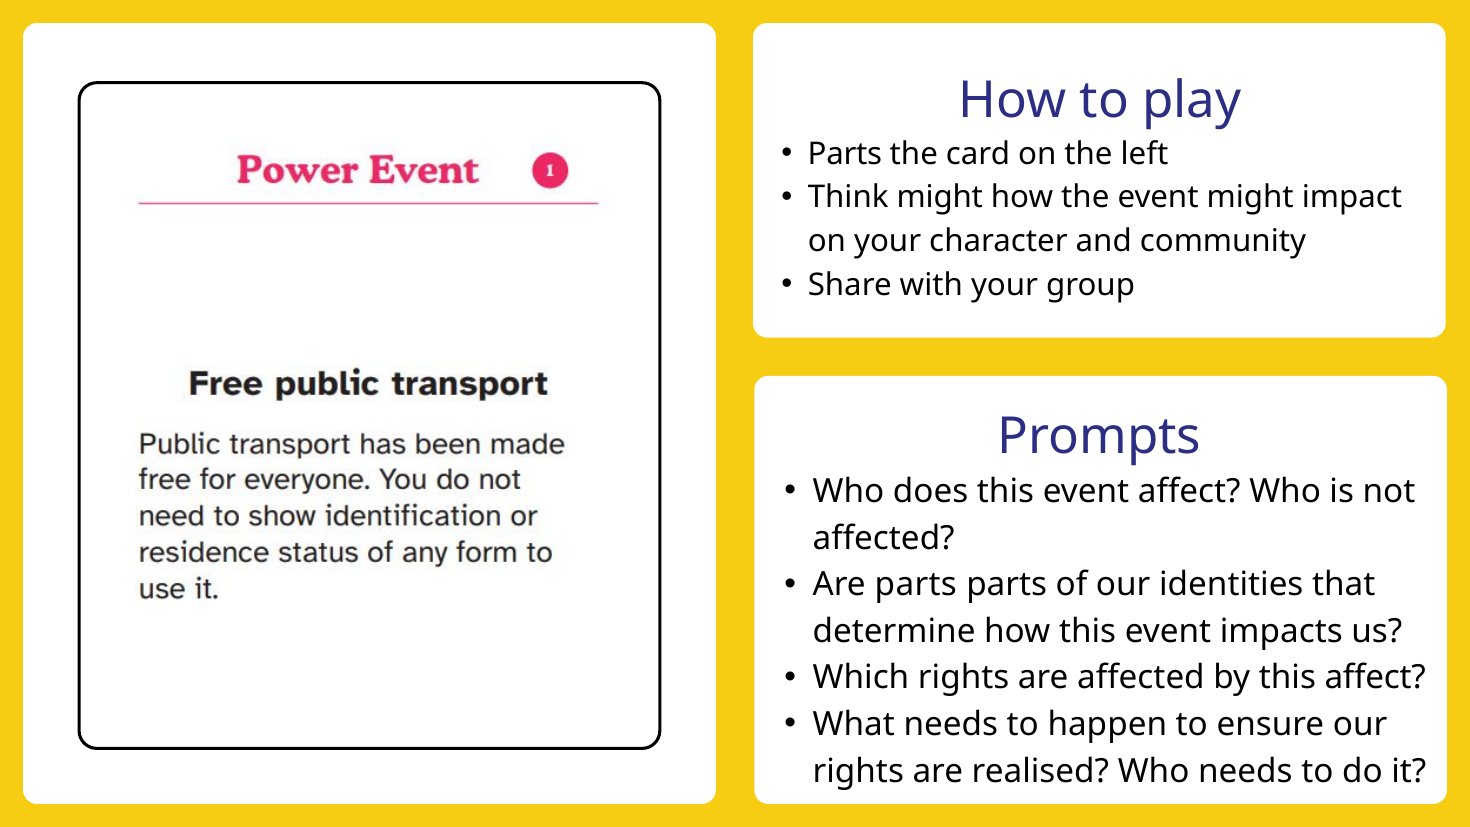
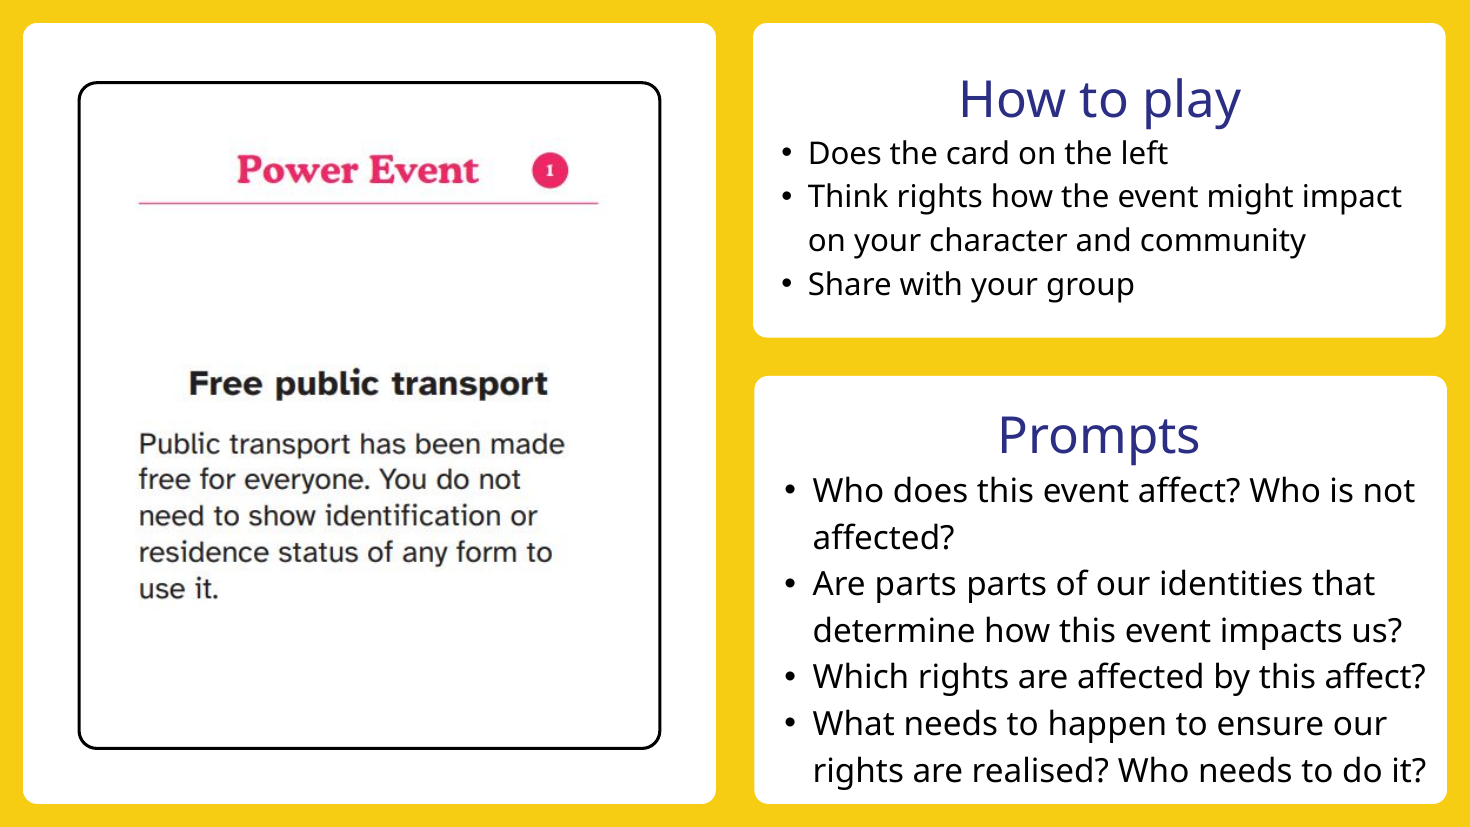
Parts at (845, 154): Parts -> Does
Think might: might -> rights
